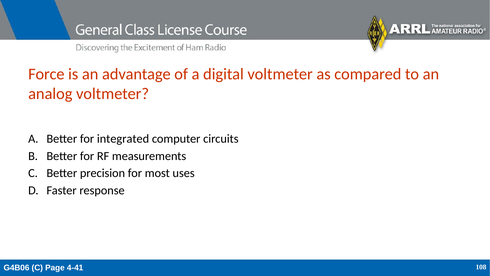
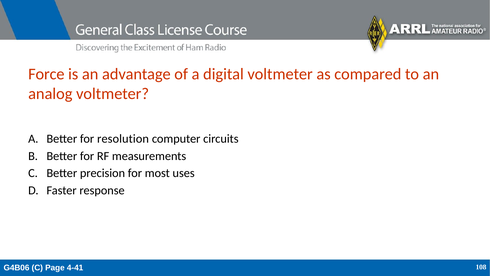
integrated: integrated -> resolution
